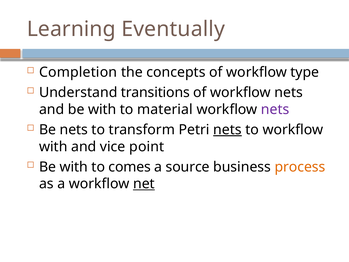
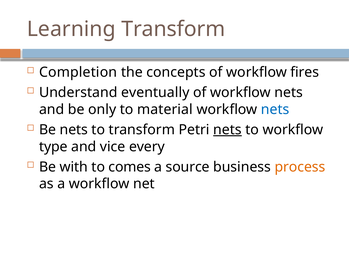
Learning Eventually: Eventually -> Transform
type: type -> fires
transitions: transitions -> eventually
and be with: with -> only
nets at (275, 109) colour: purple -> blue
with at (53, 146): with -> type
point: point -> every
net underline: present -> none
